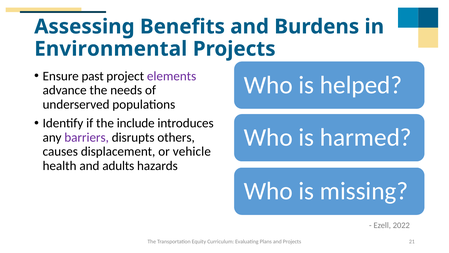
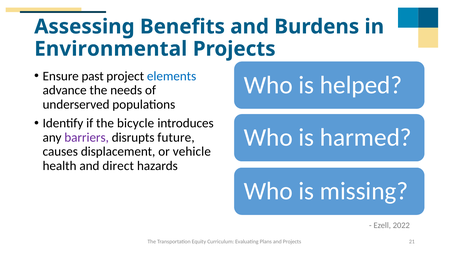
elements colour: purple -> blue
include: include -> bicycle
others: others -> future
adults: adults -> direct
